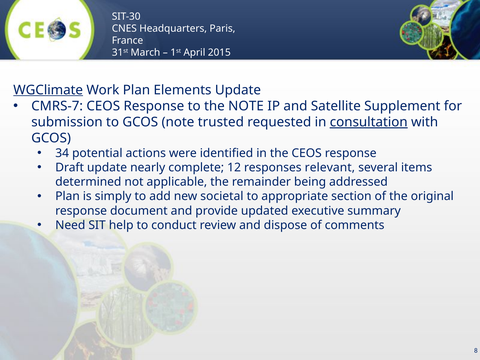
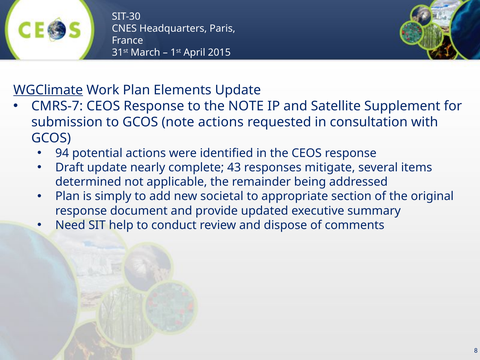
note trusted: trusted -> actions
consultation underline: present -> none
34: 34 -> 94
12: 12 -> 43
relevant: relevant -> mitigate
